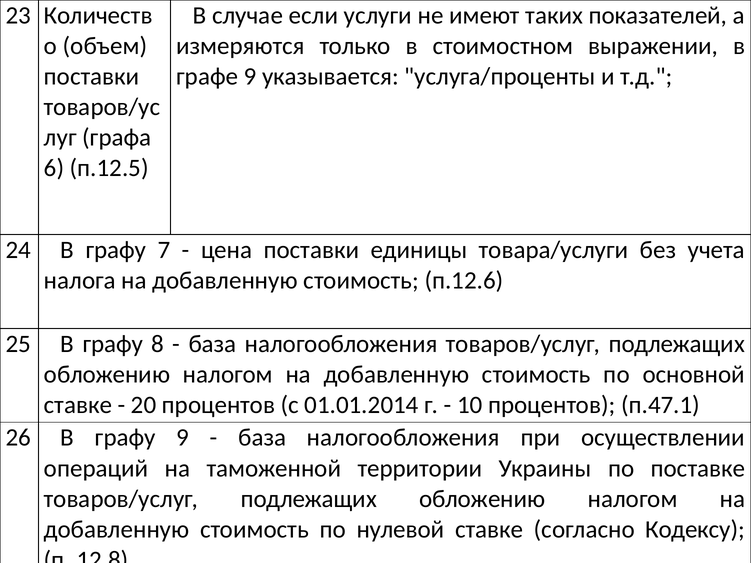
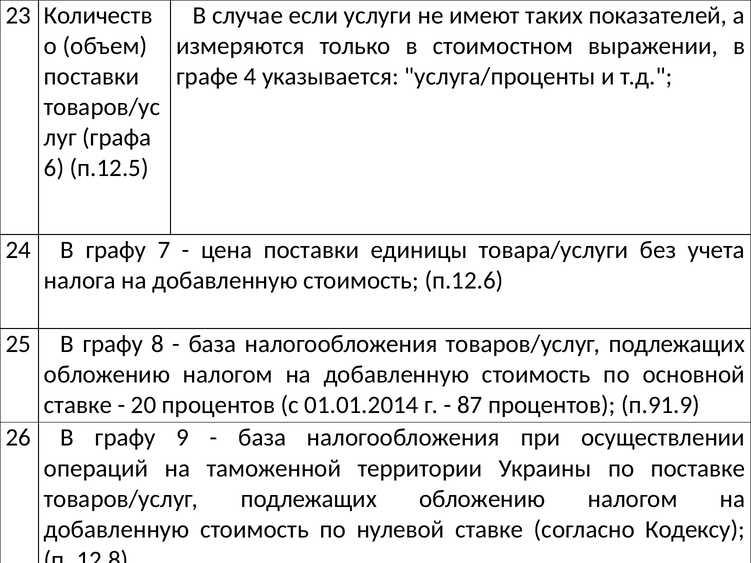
графе 9: 9 -> 4
10: 10 -> 87
п.47.1: п.47.1 -> п.91.9
